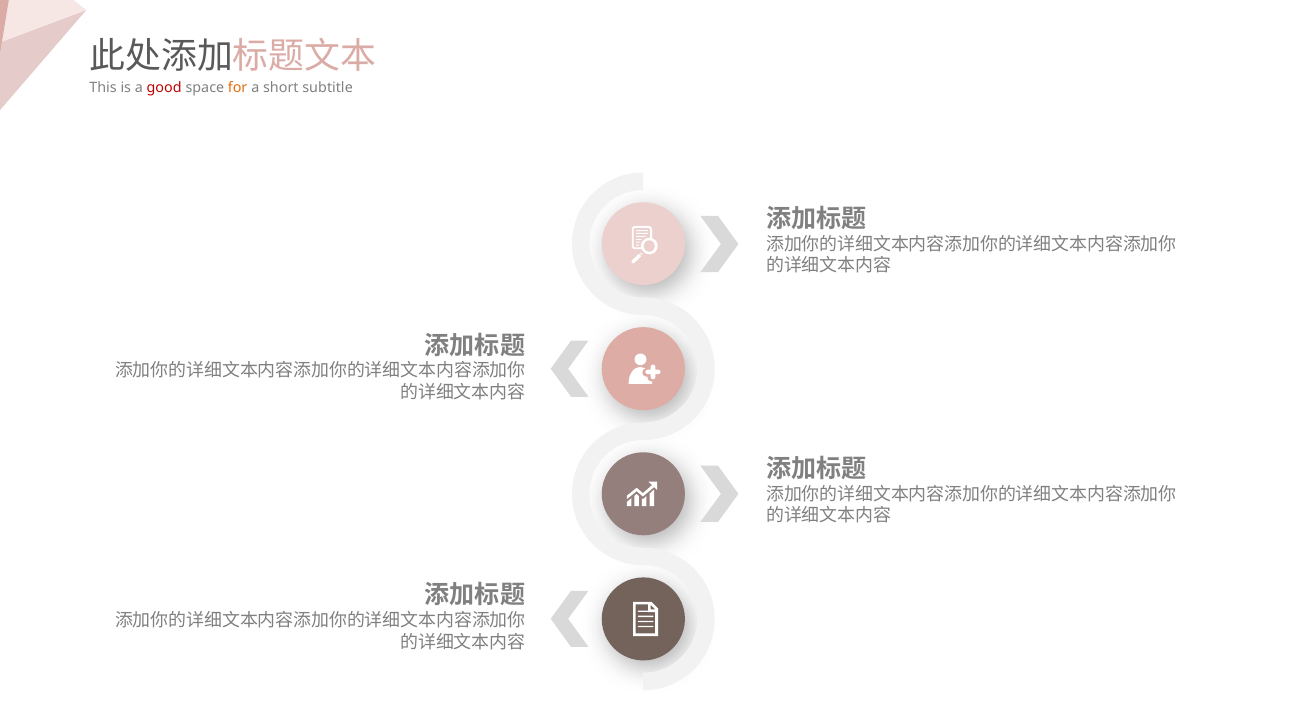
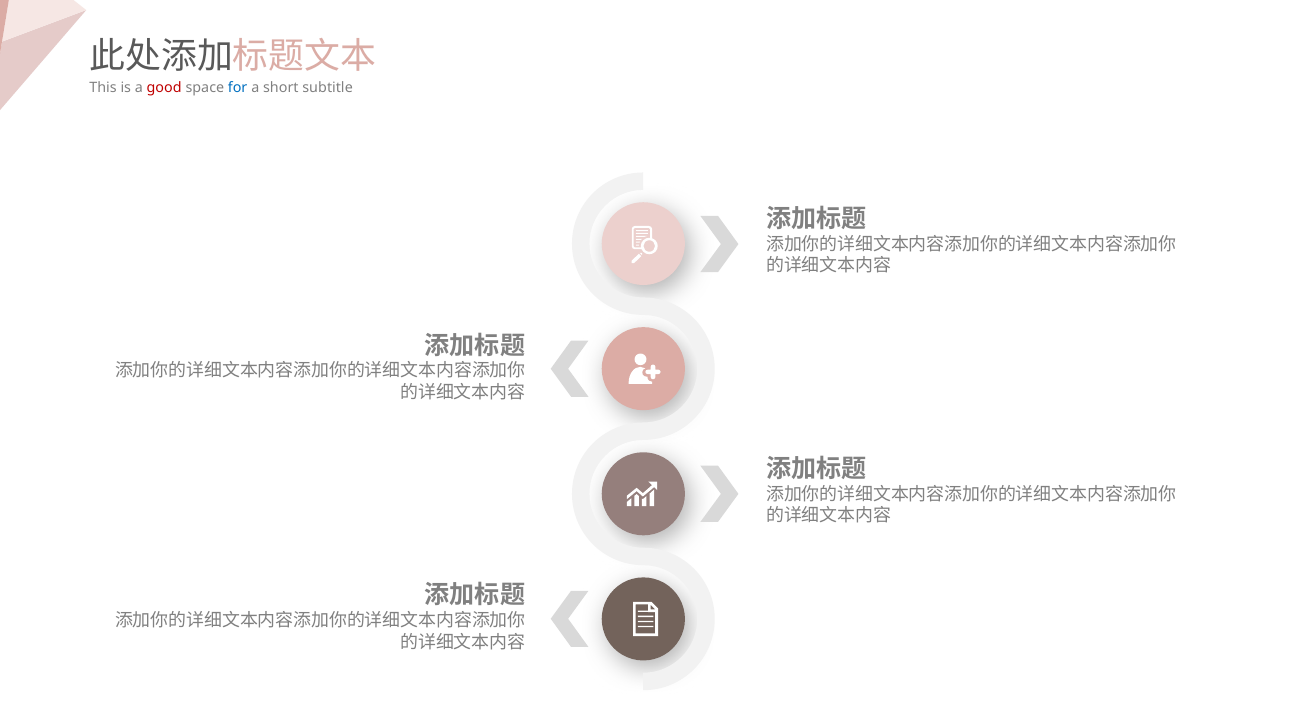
for colour: orange -> blue
